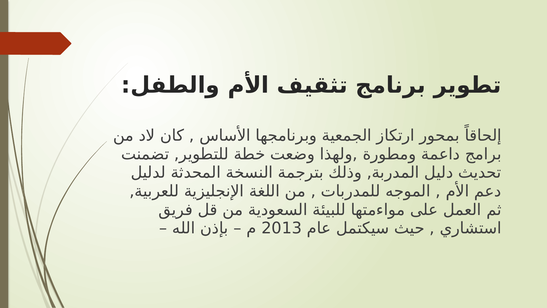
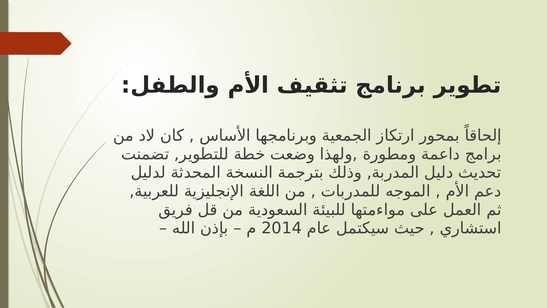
2013: 2013 -> 2014
